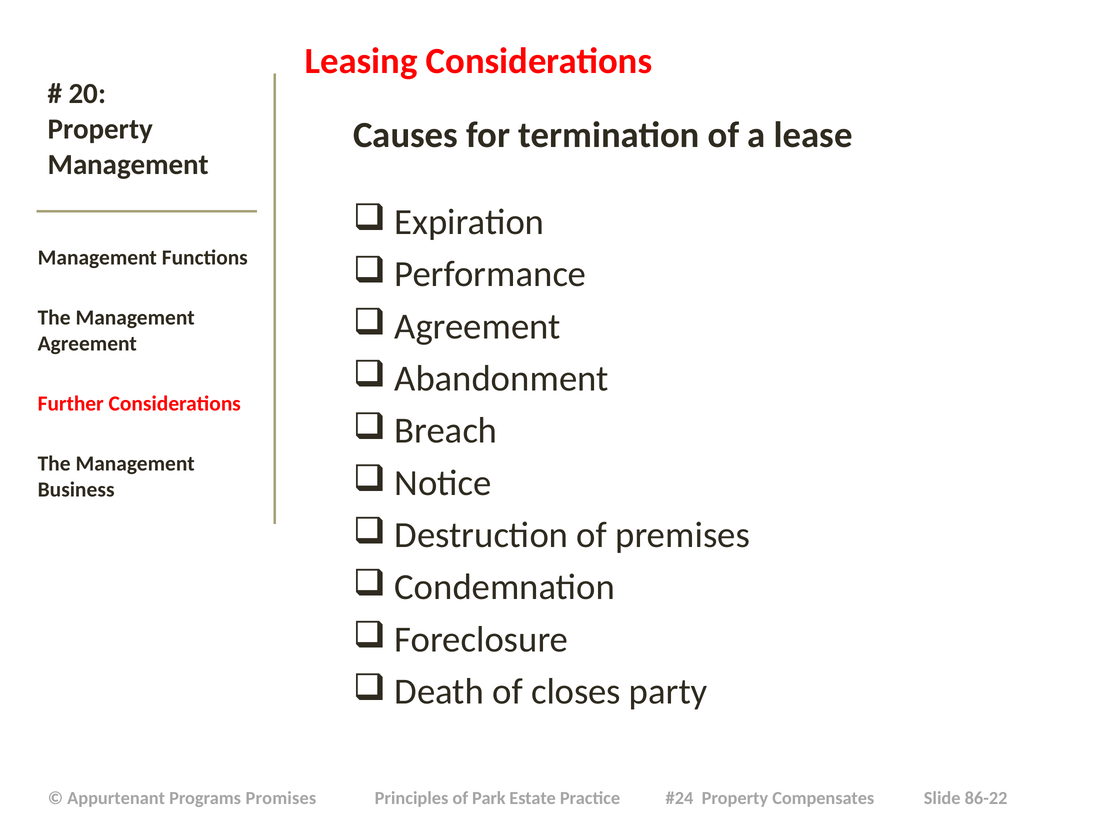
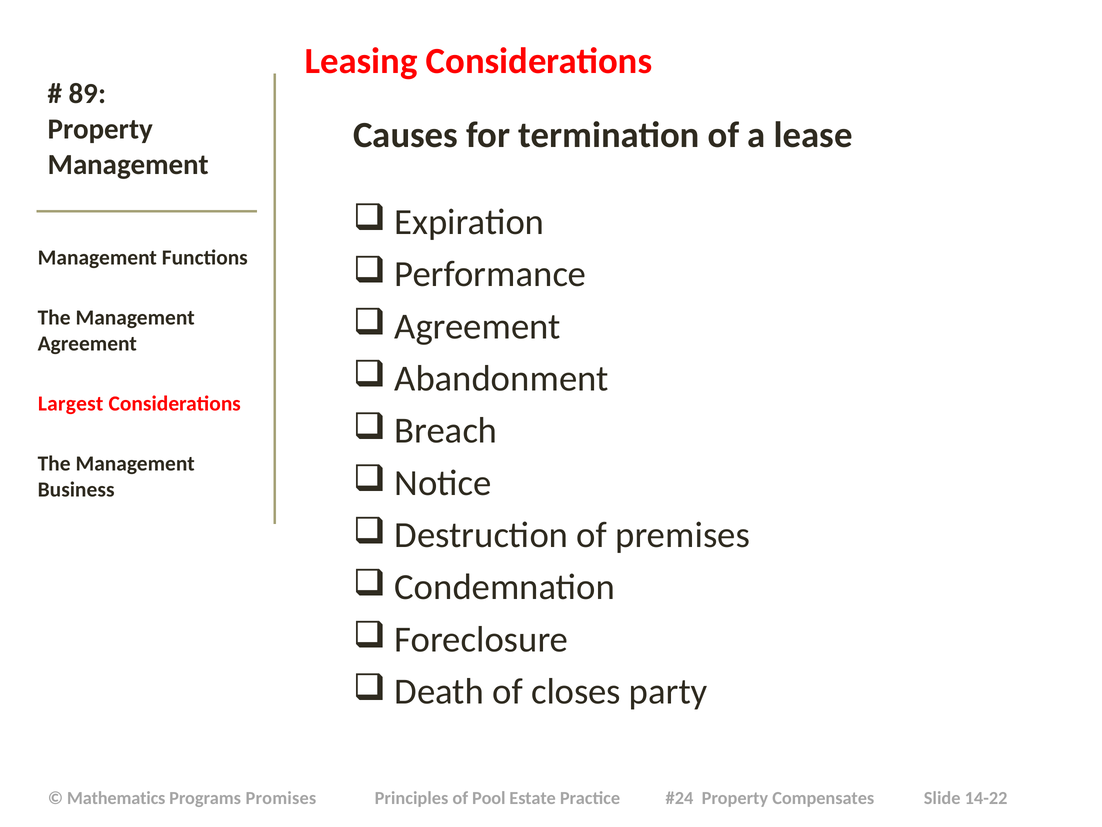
20: 20 -> 89
Further: Further -> Largest
Appurtenant: Appurtenant -> Mathematics
Park: Park -> Pool
86-22: 86-22 -> 14-22
